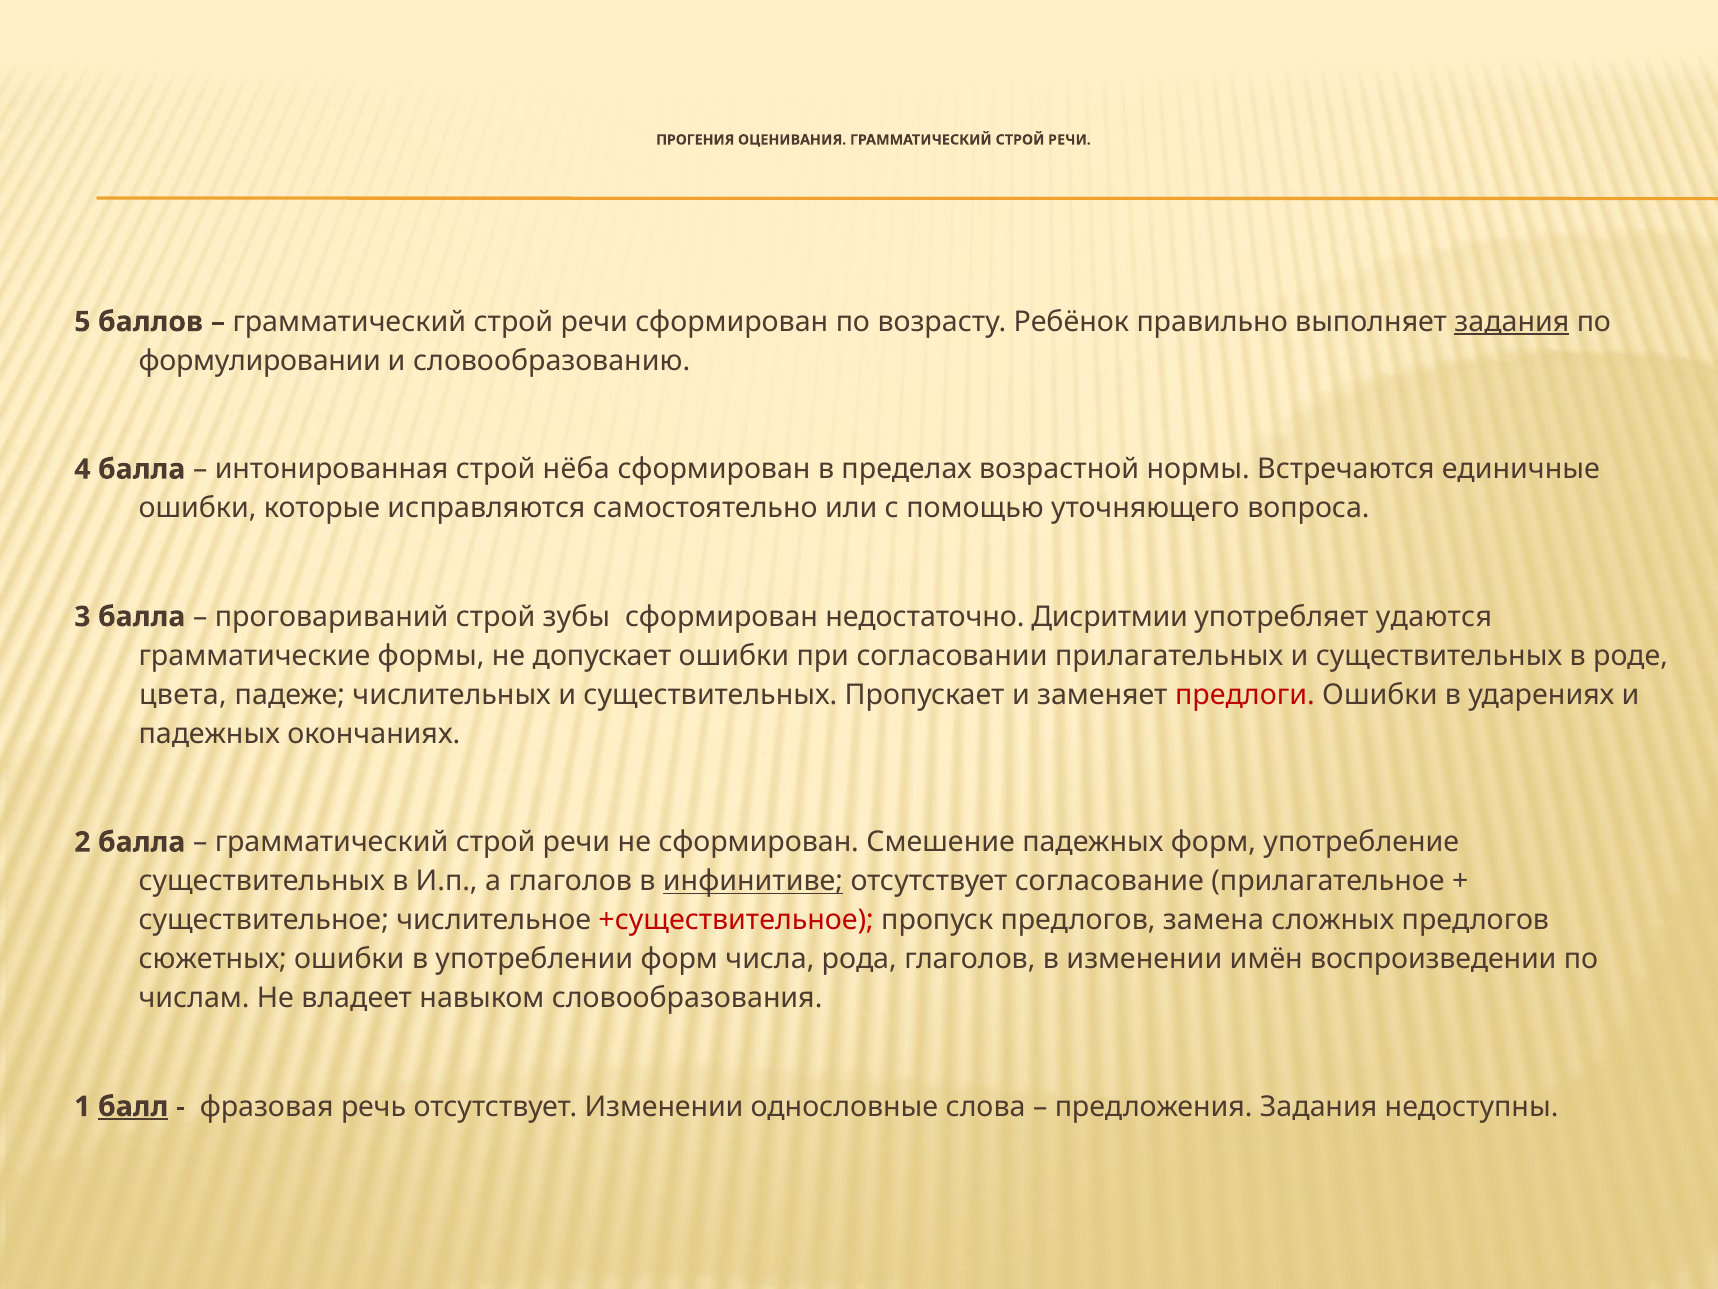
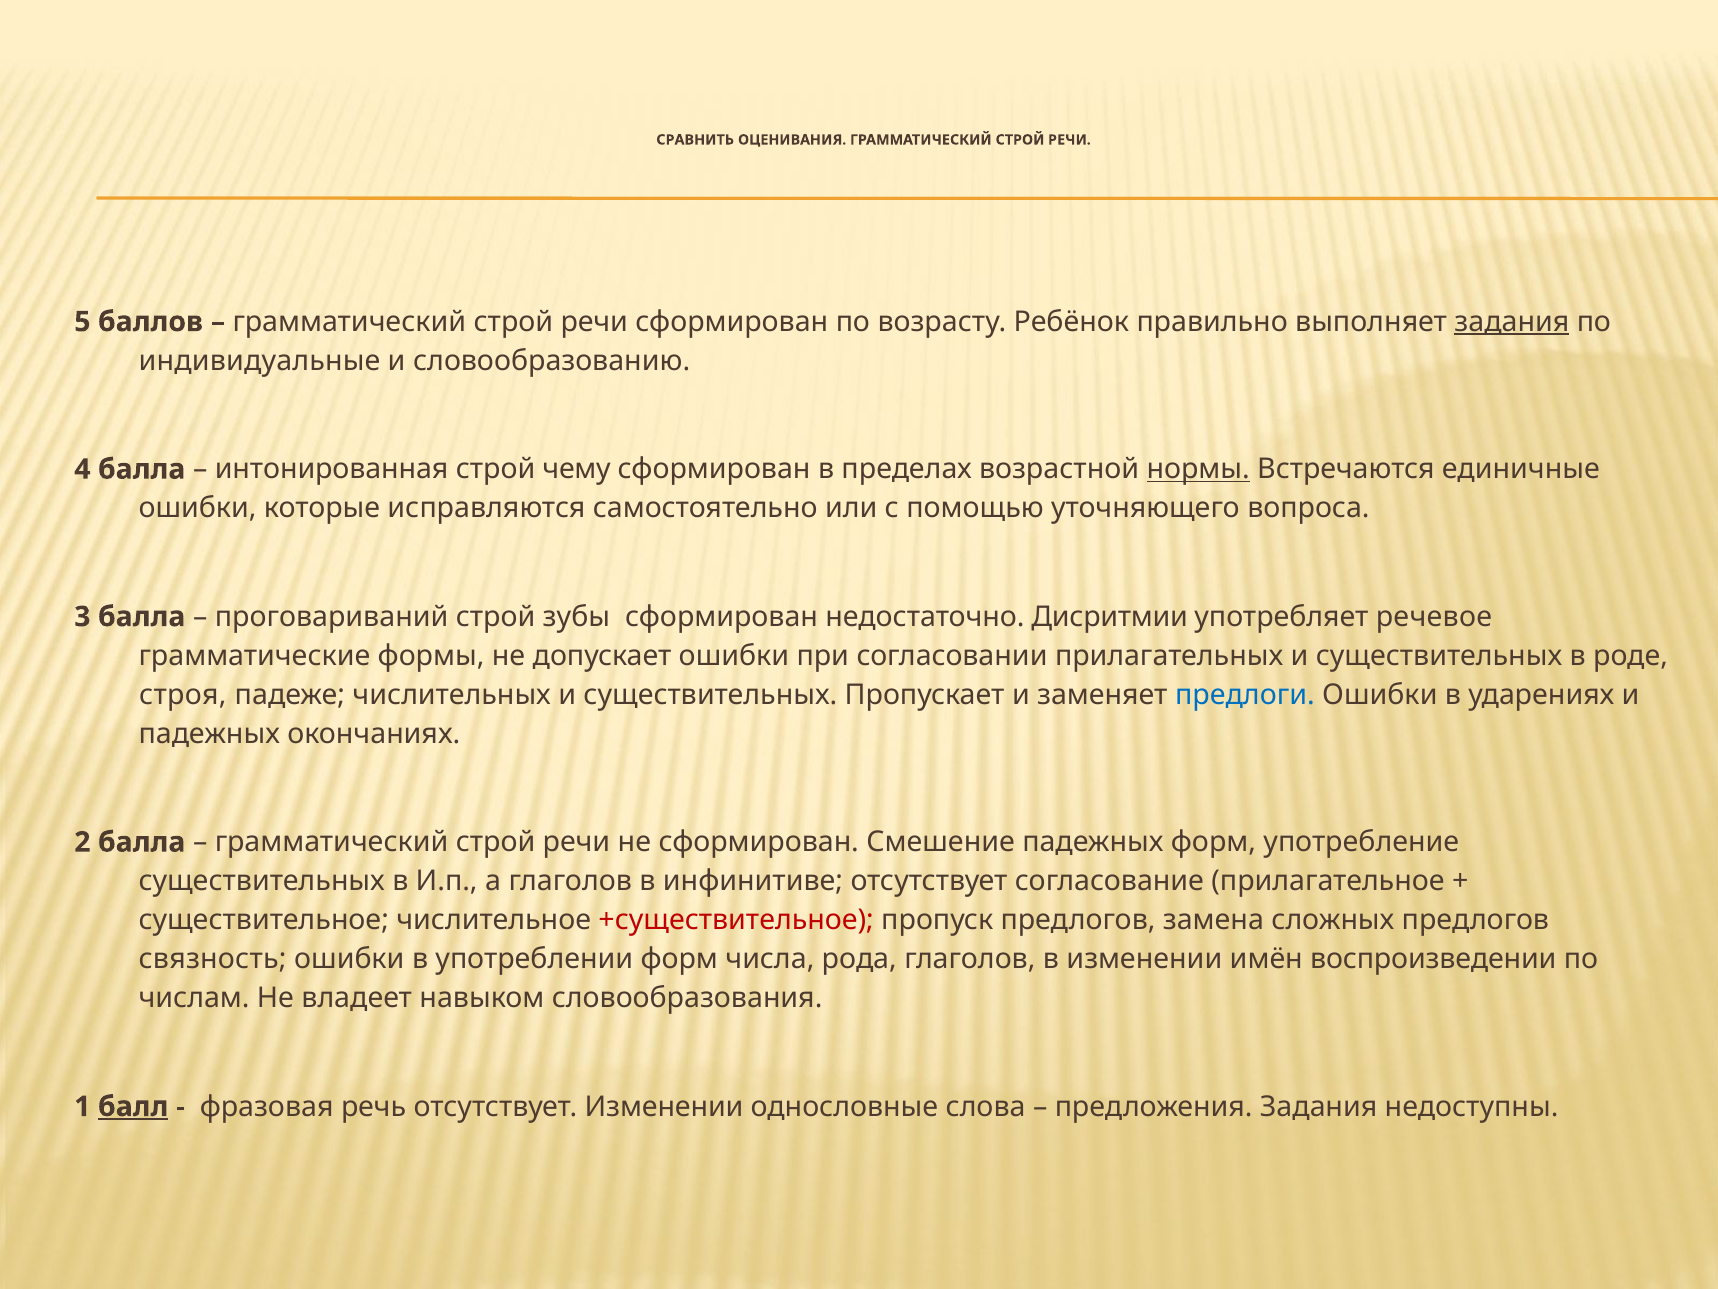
ПРОГЕНИЯ: ПРОГЕНИЯ -> СРАВНИТЬ
формулировании: формулировании -> индивидуальные
нёба: нёба -> чему
нормы underline: none -> present
удаются: удаются -> речевое
цвета: цвета -> строя
предлоги colour: red -> blue
инфинитиве underline: present -> none
сюжетных: сюжетных -> связность
